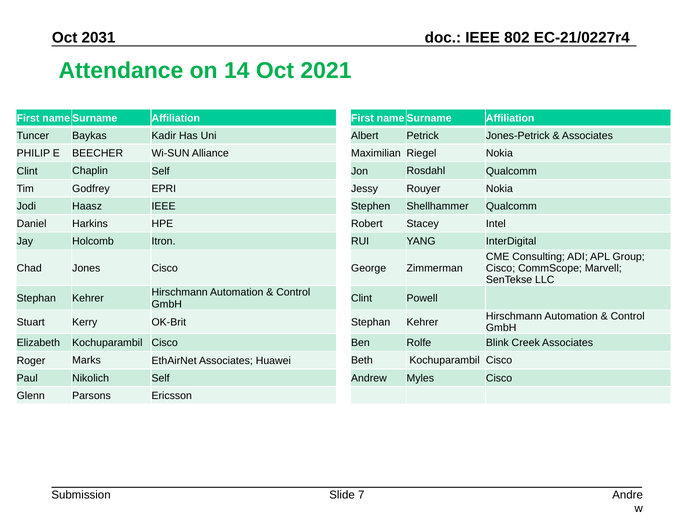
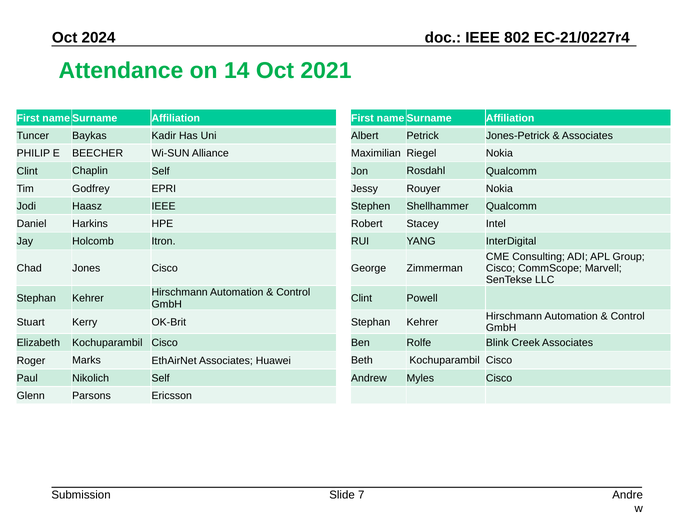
2031: 2031 -> 2024
